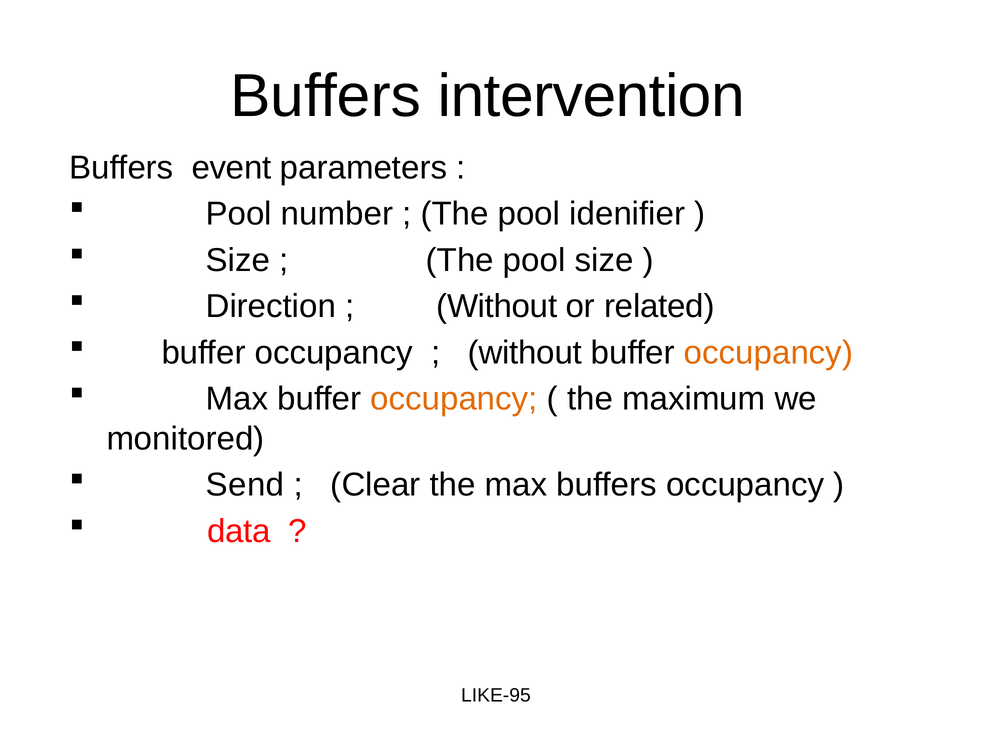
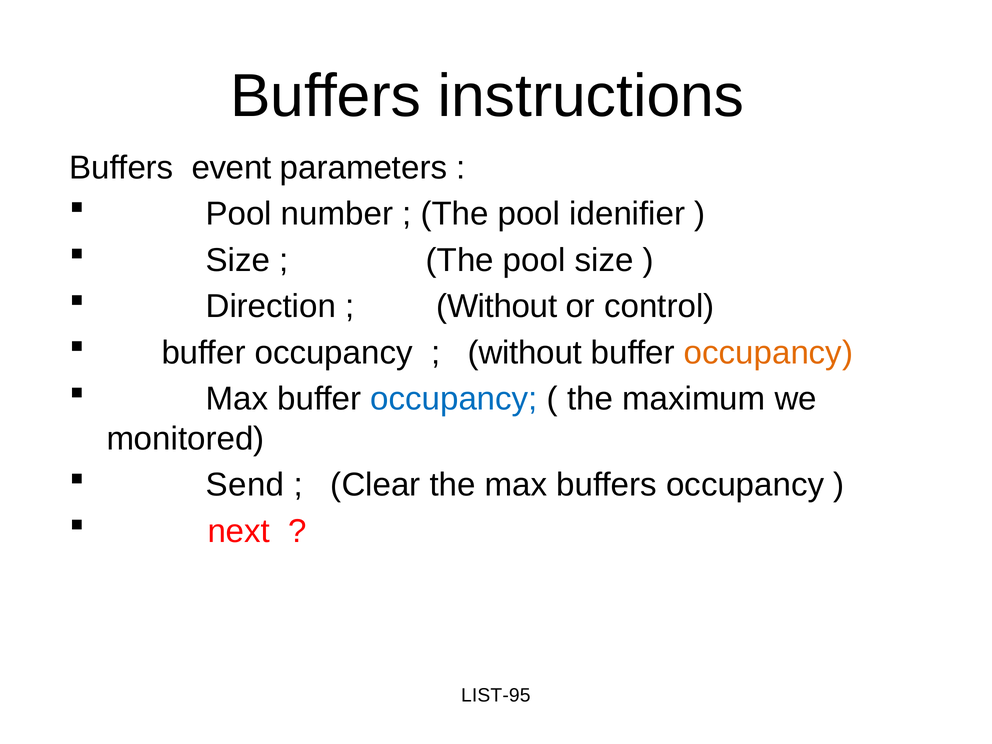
intervention: intervention -> instructions
related: related -> control
occupancy at (454, 399) colour: orange -> blue
data: data -> next
LIKE-95: LIKE-95 -> LIST-95
